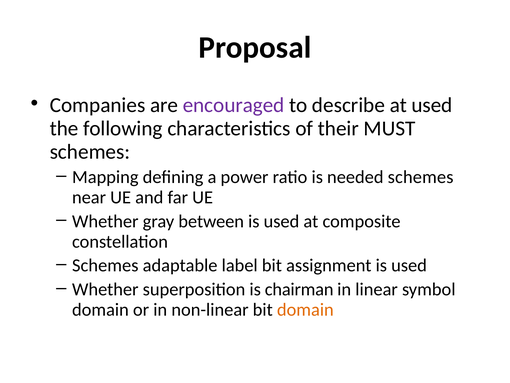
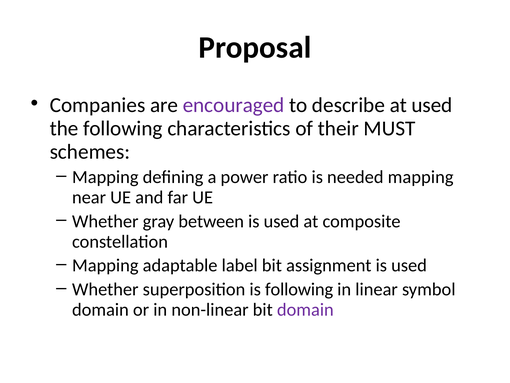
needed schemes: schemes -> mapping
Schemes at (105, 265): Schemes -> Mapping
is chairman: chairman -> following
domain at (305, 309) colour: orange -> purple
